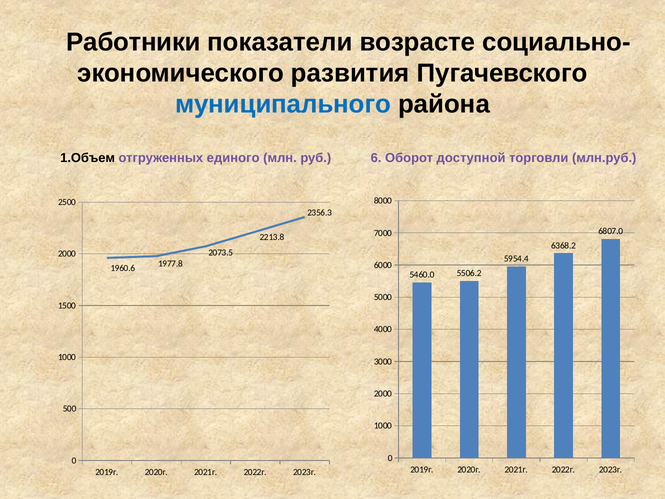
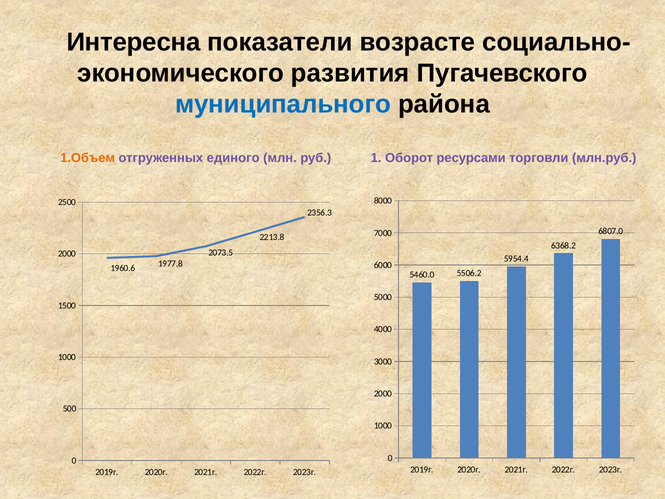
Работники: Работники -> Интересна
1.Объем colour: black -> orange
6: 6 -> 1
доступной: доступной -> ресурсами
